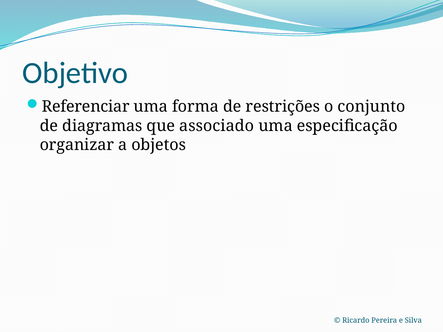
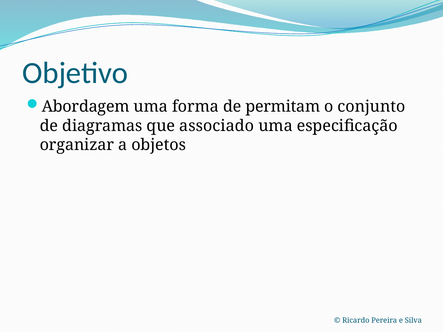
Referenciar: Referenciar -> Abordagem
restrições: restrições -> permitam
